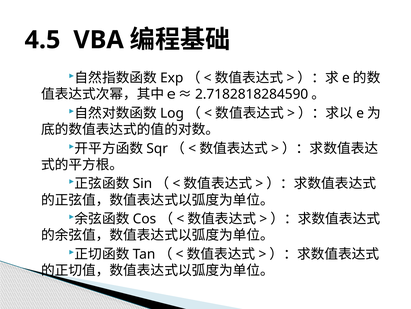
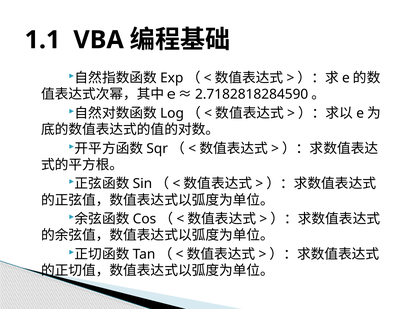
4.5: 4.5 -> 1.1
